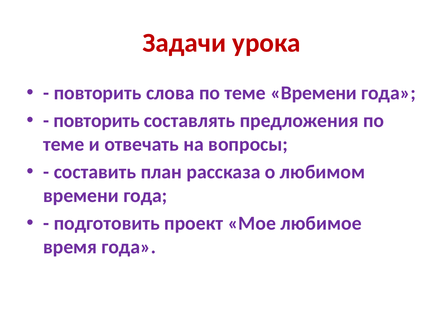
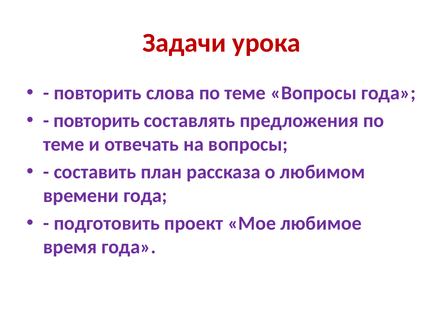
теме Времени: Времени -> Вопросы
